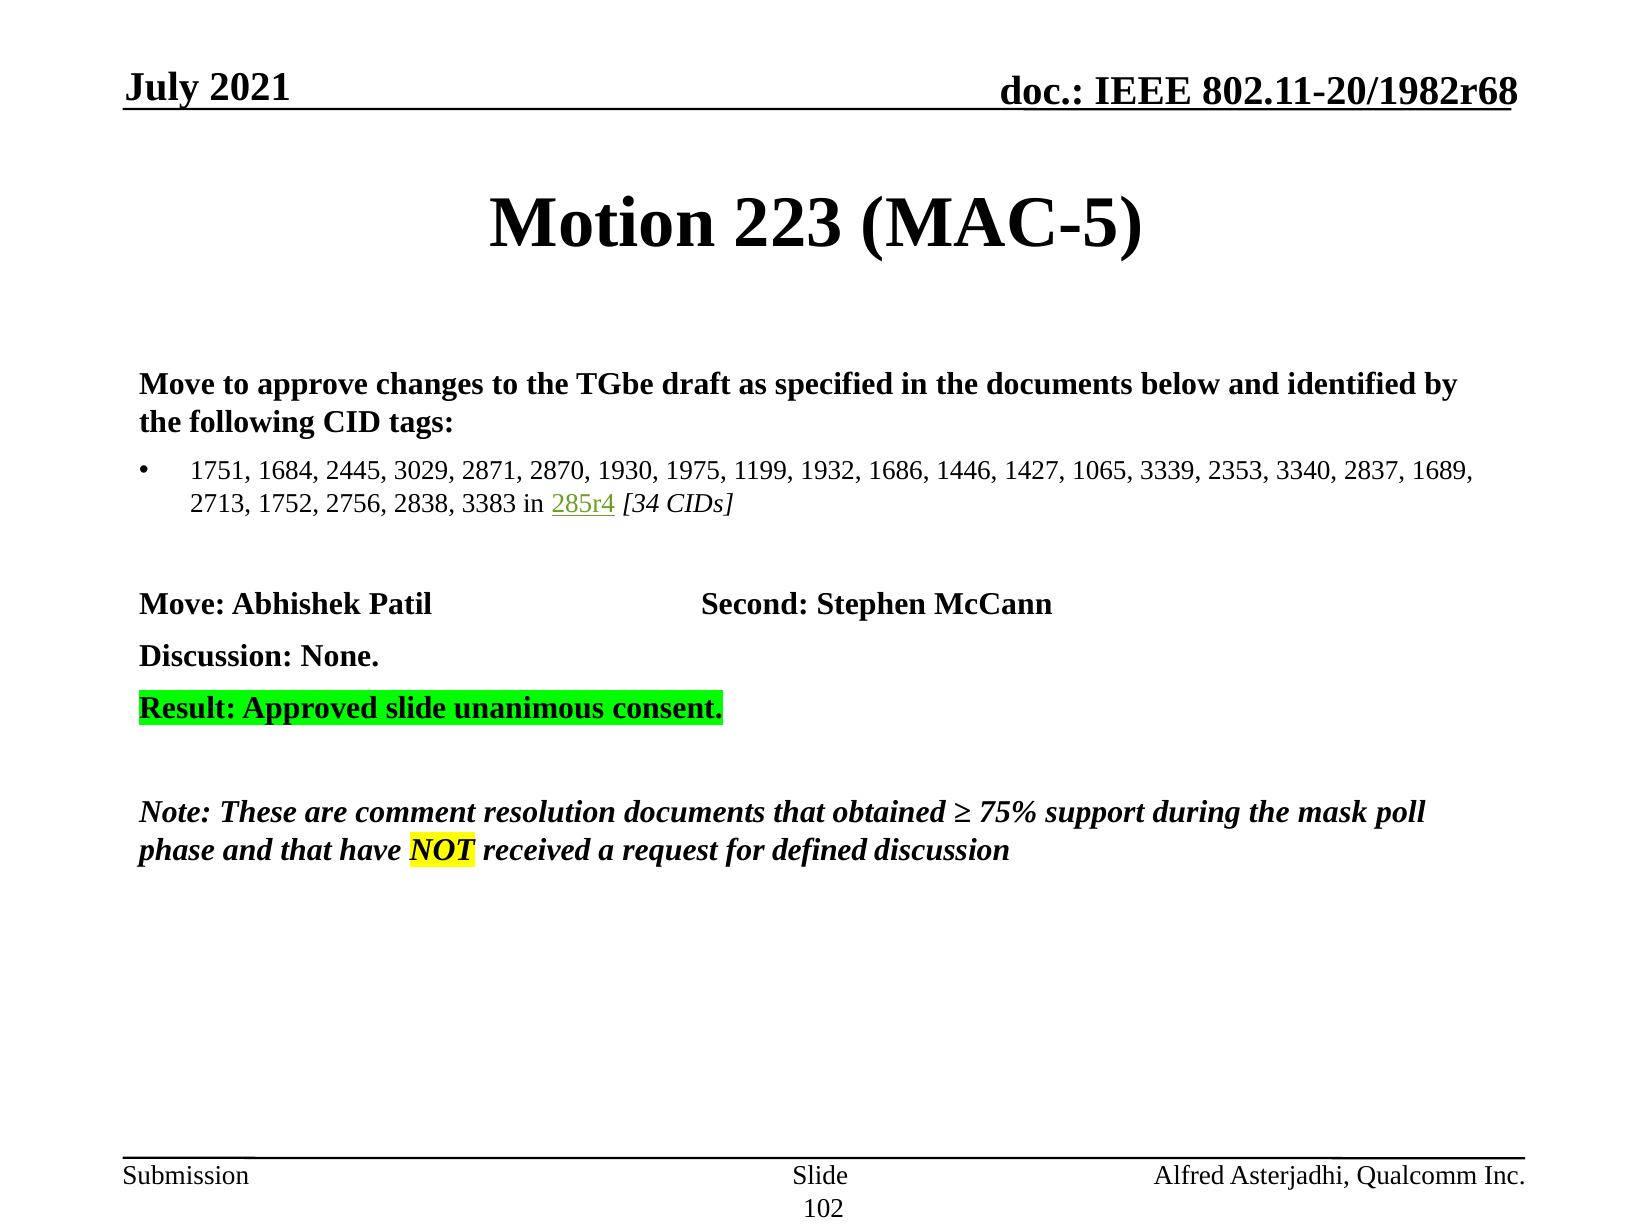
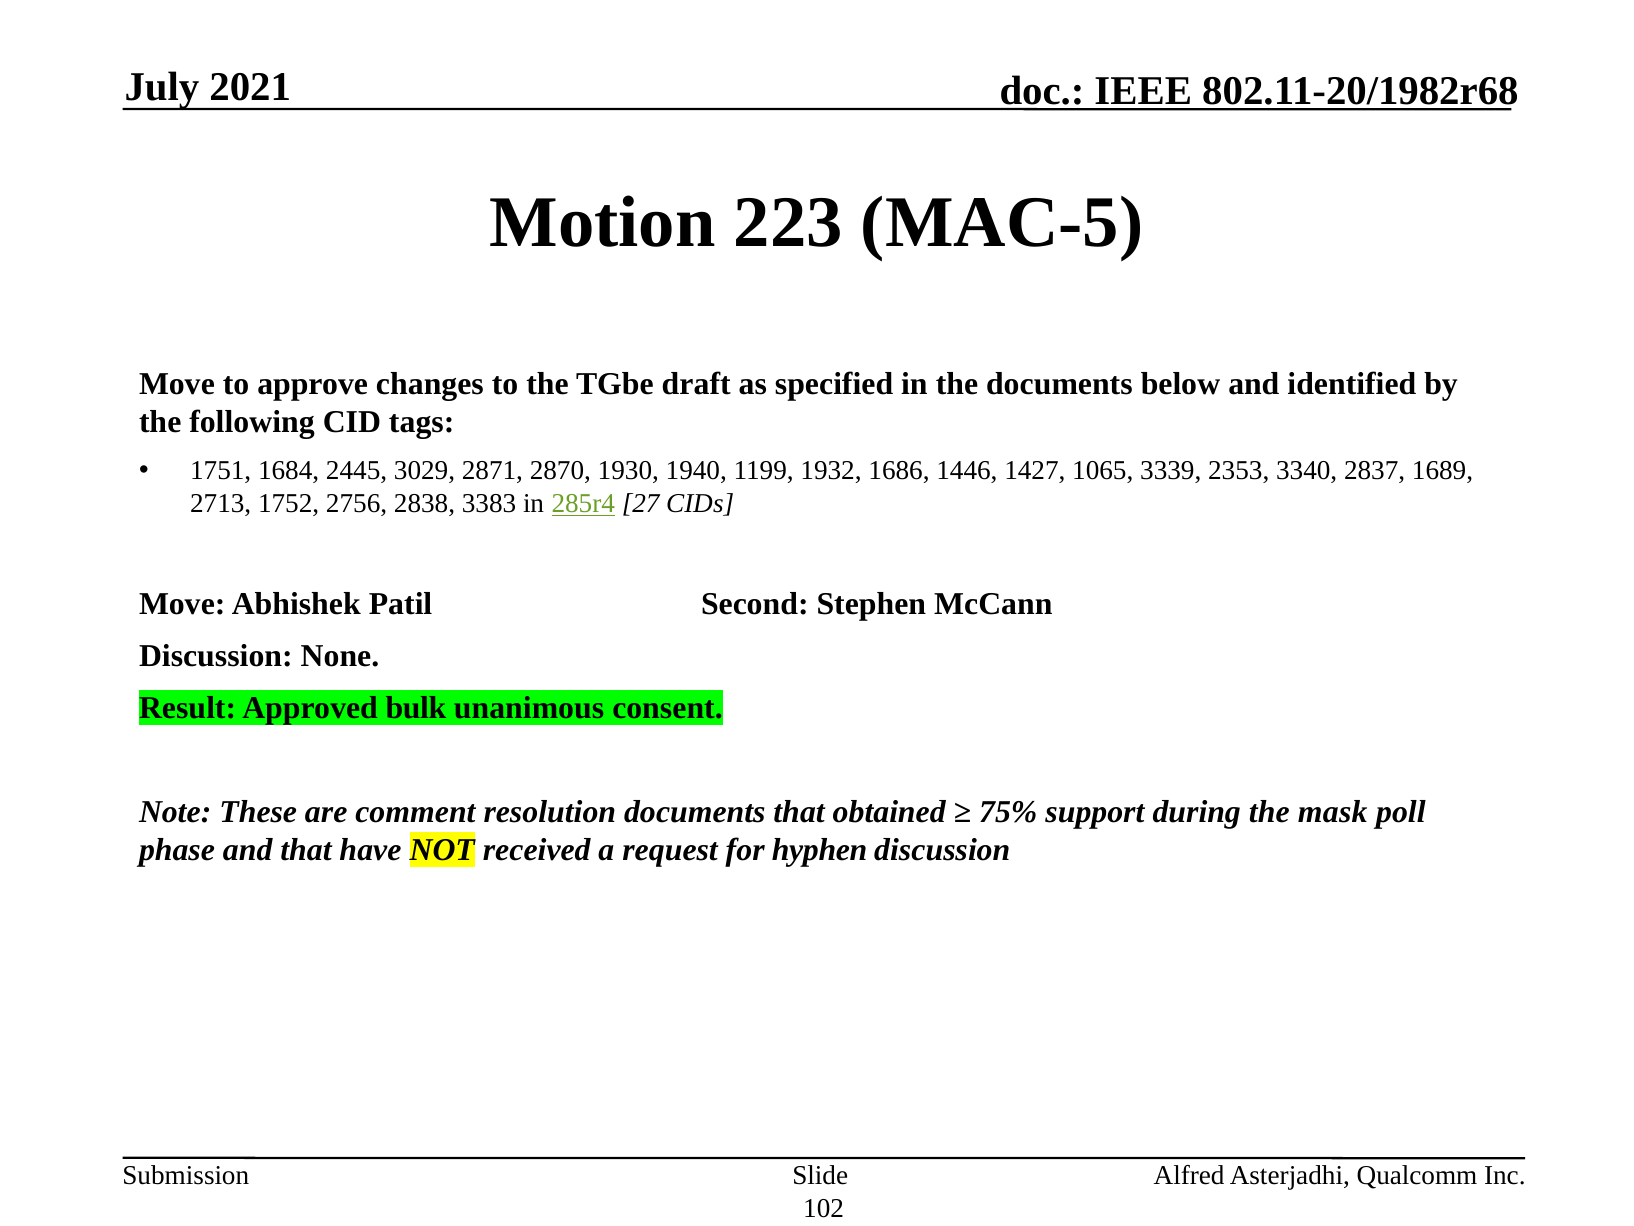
1975: 1975 -> 1940
34: 34 -> 27
Approved slide: slide -> bulk
defined: defined -> hyphen
